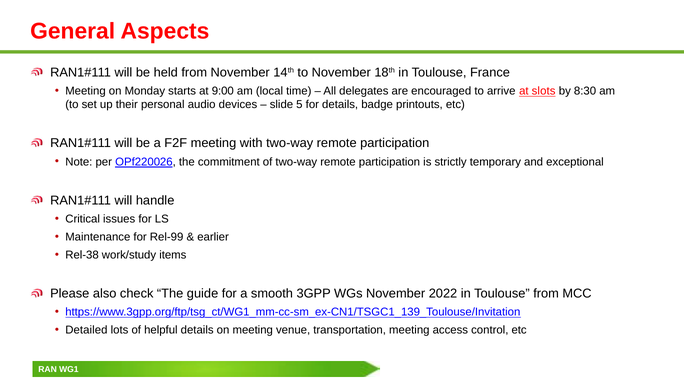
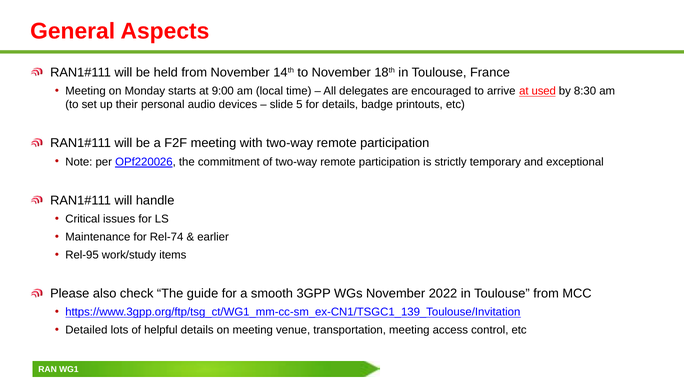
slots: slots -> used
Rel-99: Rel-99 -> Rel-74
Rel-38: Rel-38 -> Rel-95
